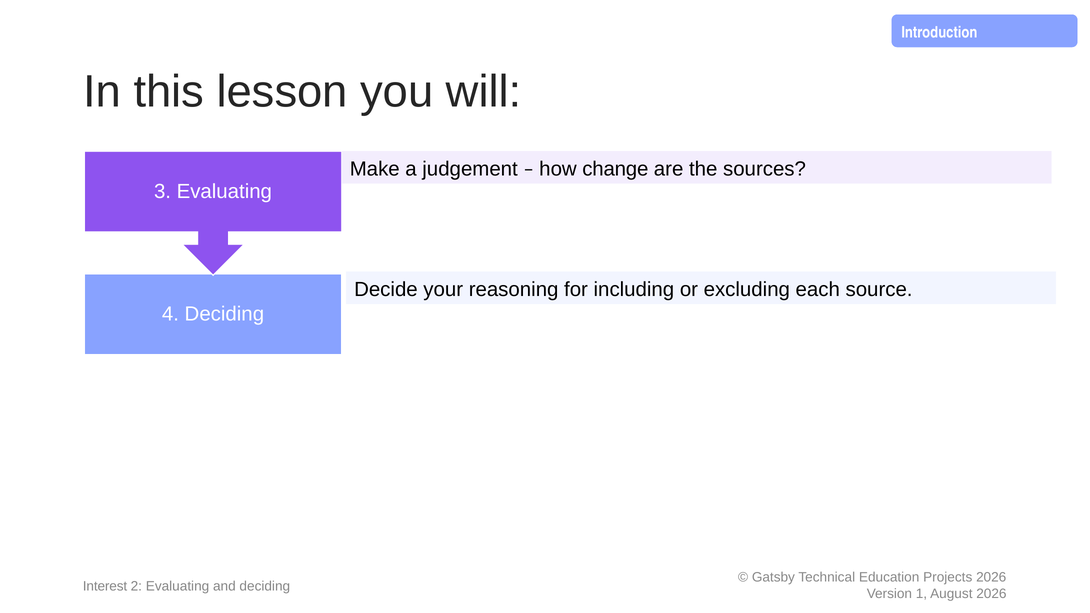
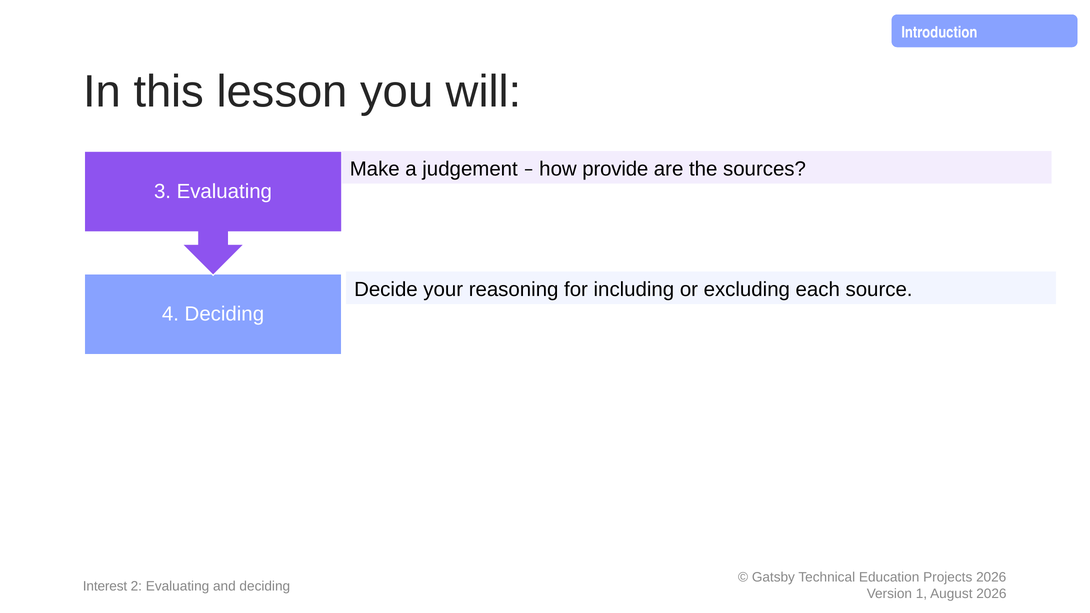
change: change -> provide
